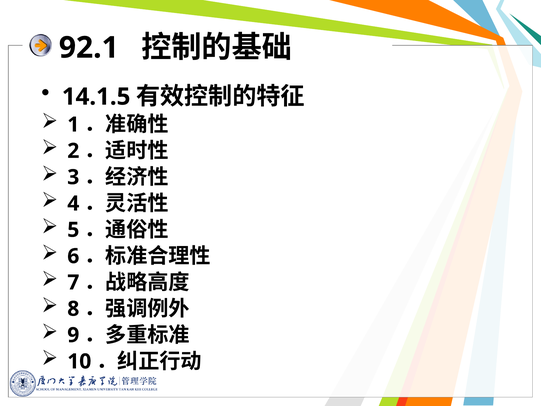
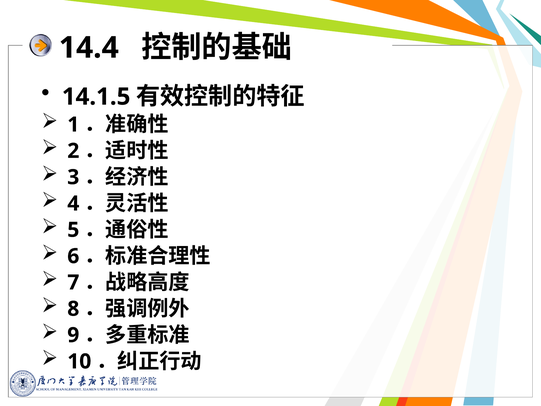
92.1: 92.1 -> 14.4
